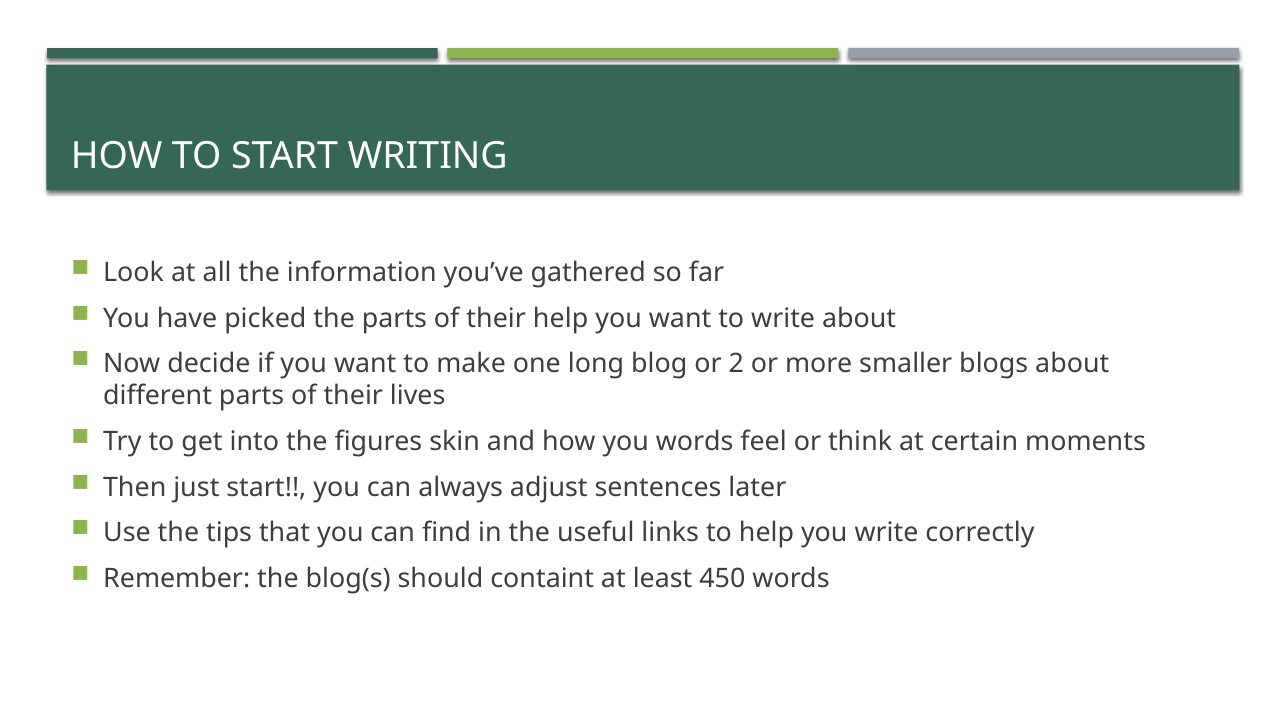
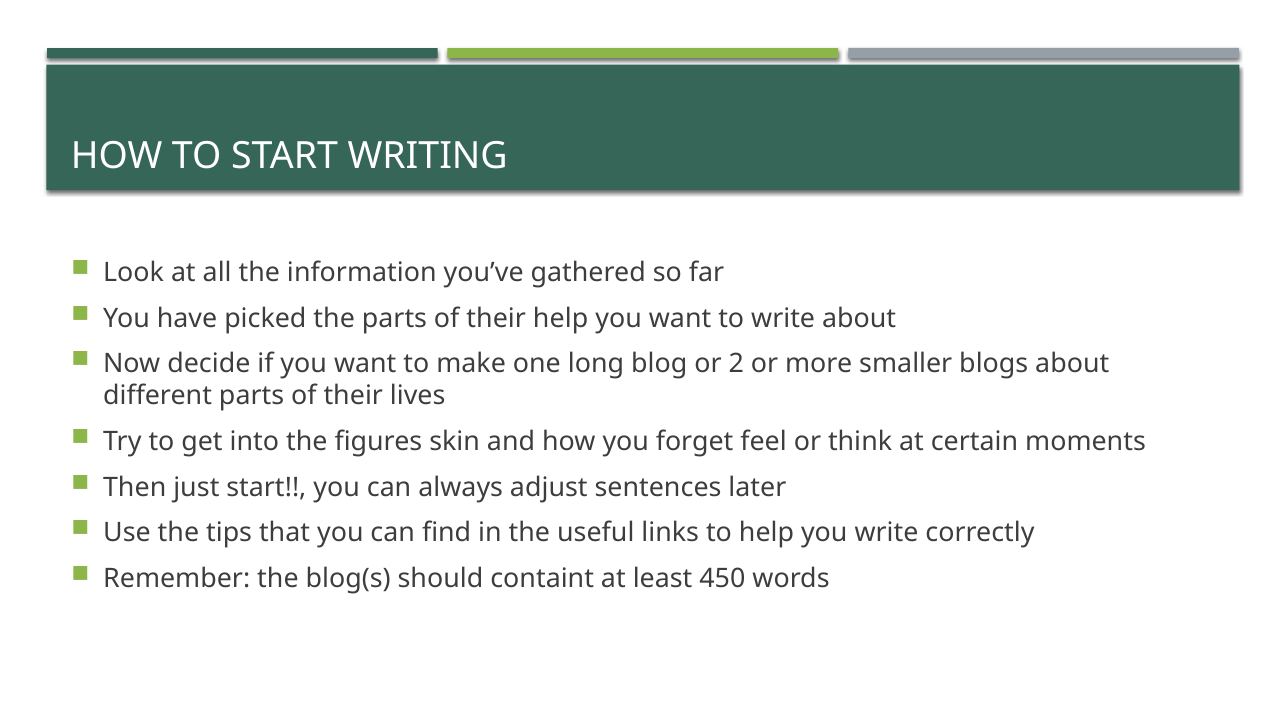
you words: words -> forget
